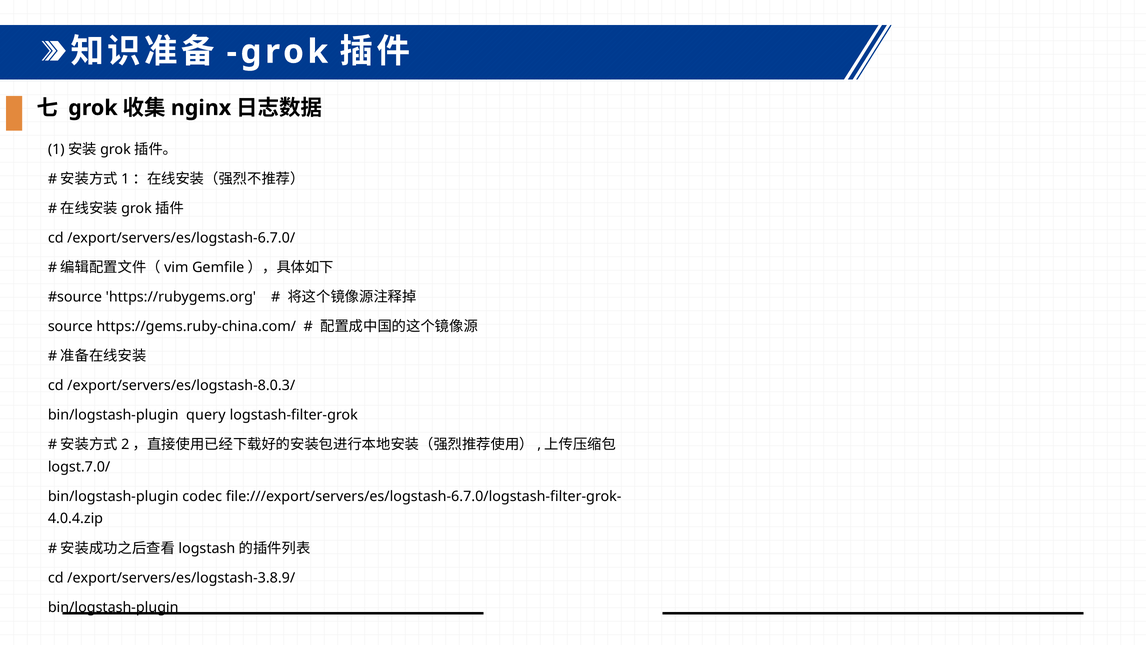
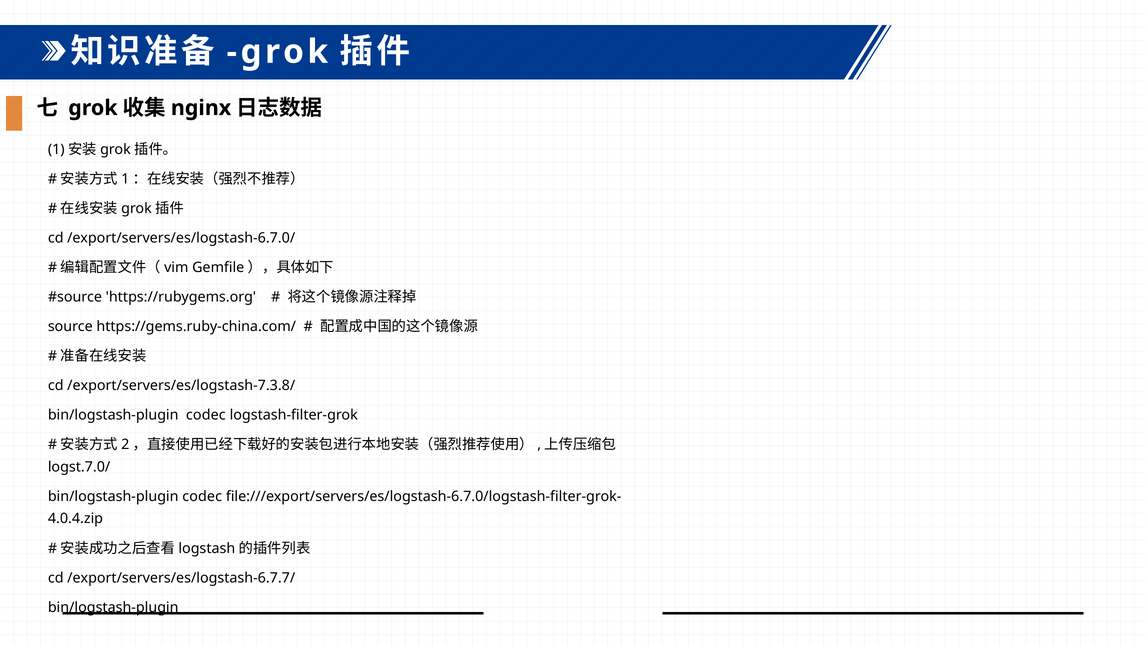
/export/servers/es/logstash-8.0.3/: /export/servers/es/logstash-8.0.3/ -> /export/servers/es/logstash-7.3.8/
query at (206, 415): query -> codec
/export/servers/es/logstash-3.8.9/: /export/servers/es/logstash-3.8.9/ -> /export/servers/es/logstash-6.7.7/
